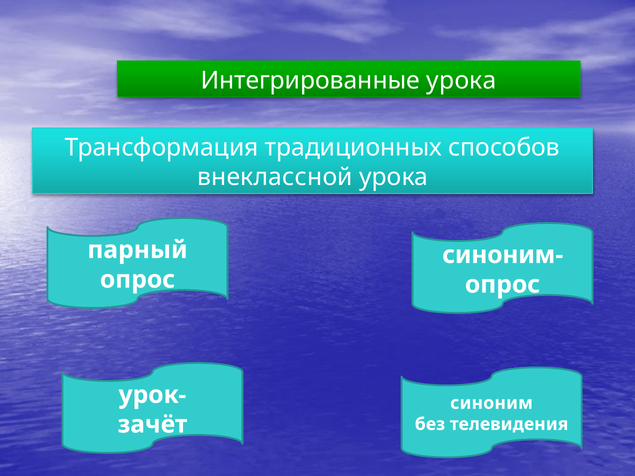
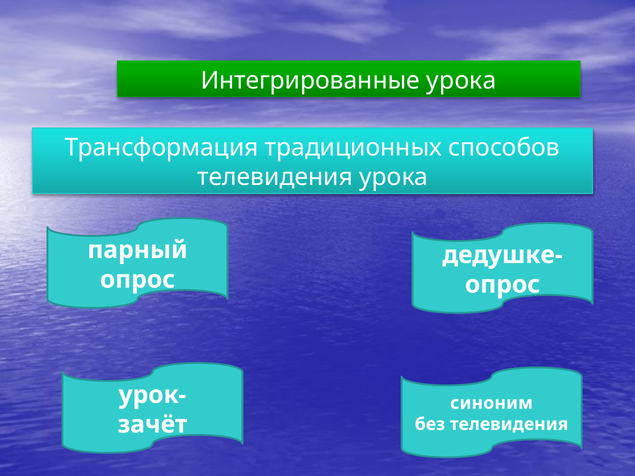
внеклассной at (275, 177): внеклассной -> телевидения
синоним-: синоним- -> дедушке-
